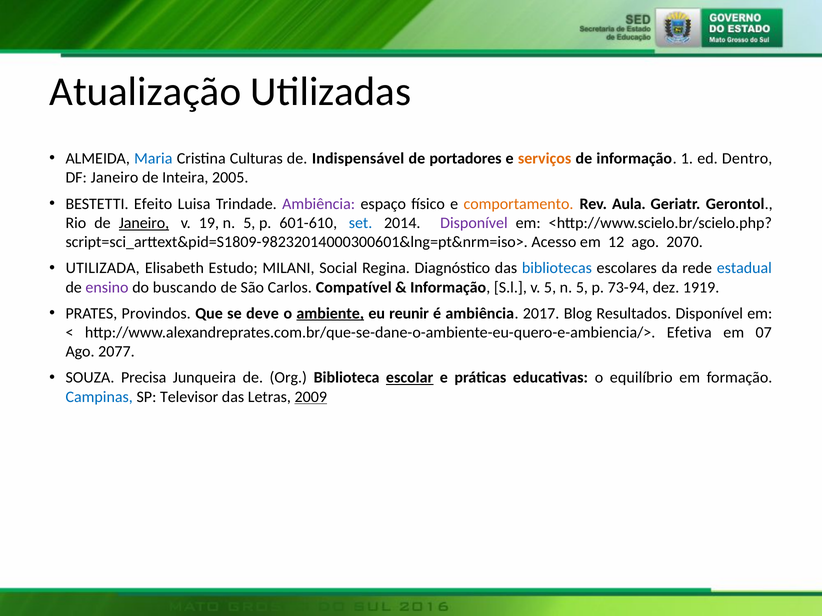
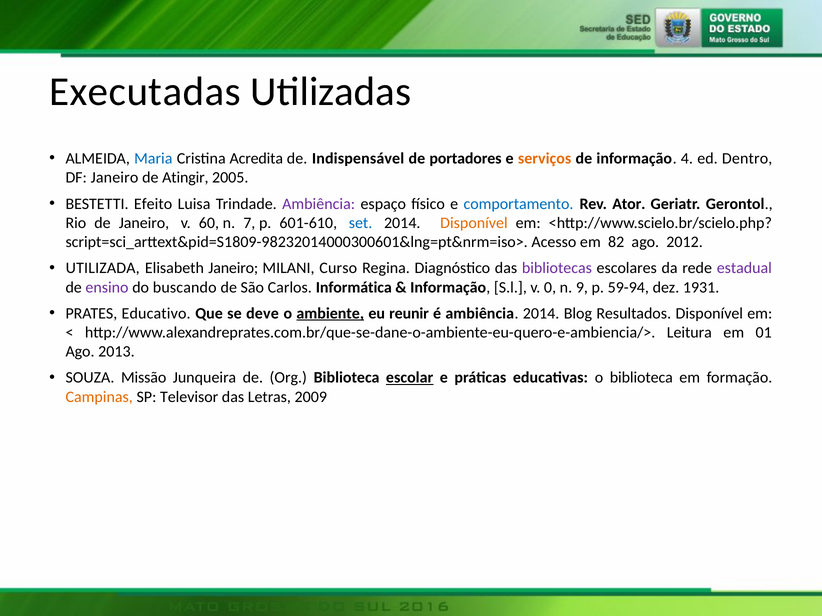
Atualização: Atualização -> Executadas
Culturas: Culturas -> Acredita
1: 1 -> 4
Inteira: Inteira -> Atingir
comportamento colour: orange -> blue
Aula: Aula -> Ator
Janeiro at (144, 223) underline: present -> none
19: 19 -> 60
5 at (249, 223): 5 -> 7
Disponível at (474, 223) colour: purple -> orange
12: 12 -> 82
2070: 2070 -> 2012
Elisabeth Estudo: Estudo -> Janeiro
Social: Social -> Curso
bibliotecas colour: blue -> purple
estadual colour: blue -> purple
Compatível: Compatível -> Informática
v 5: 5 -> 0
5 at (582, 288): 5 -> 9
73-94: 73-94 -> 59-94
1919: 1919 -> 1931
Provindos: Provindos -> Educativo
ambiência 2017: 2017 -> 2014
Efetiva: Efetiva -> Leitura
07: 07 -> 01
2077: 2077 -> 2013
Precisa: Precisa -> Missão
o equilíbrio: equilíbrio -> biblioteca
Campinas colour: blue -> orange
2009 underline: present -> none
